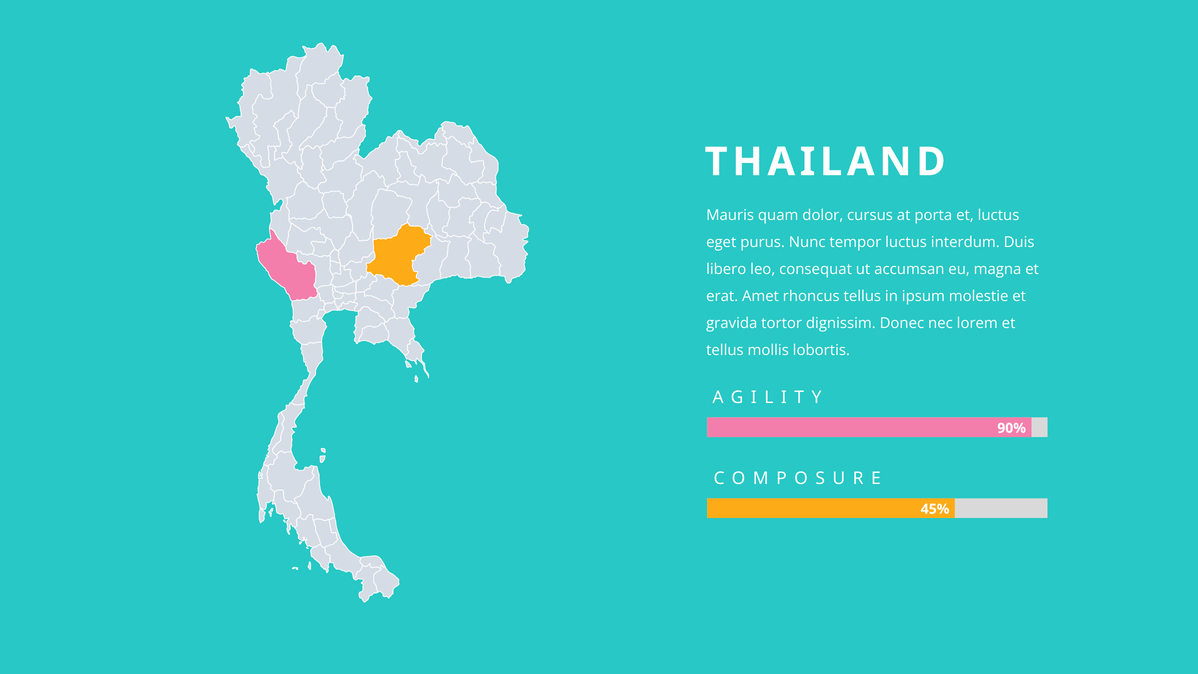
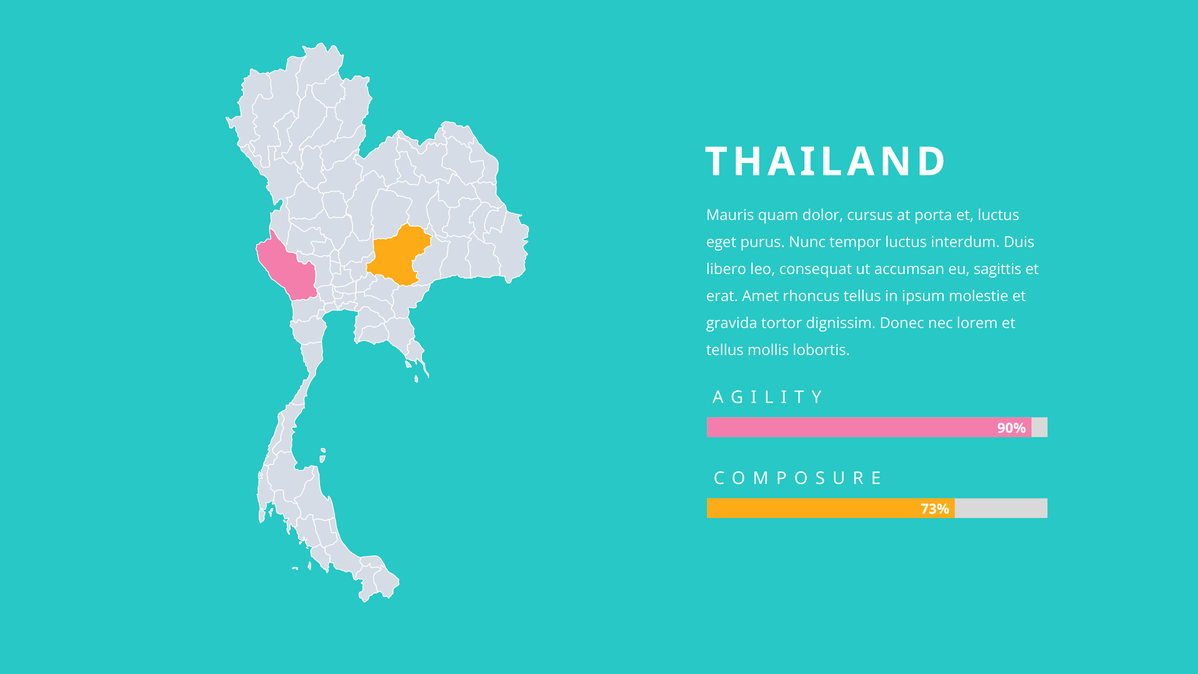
magna: magna -> sagittis
45%: 45% -> 73%
